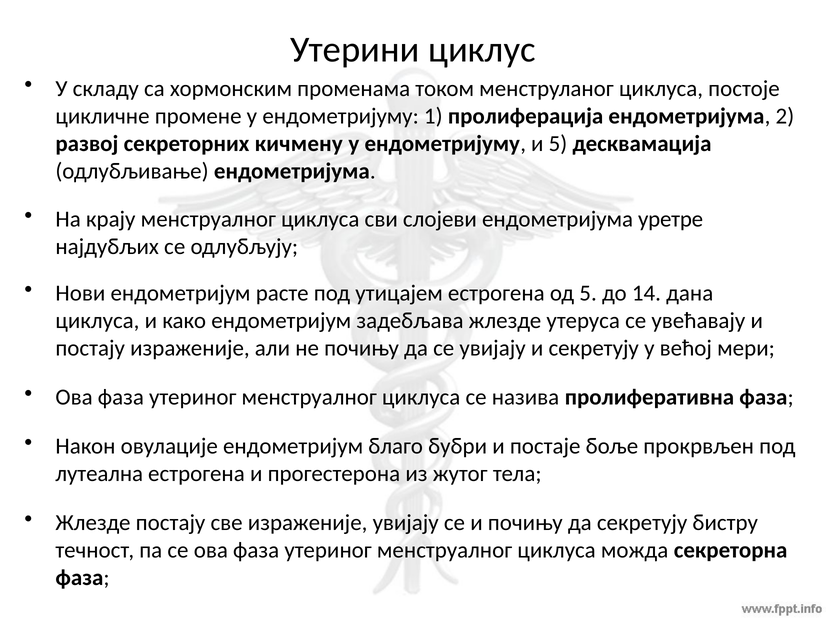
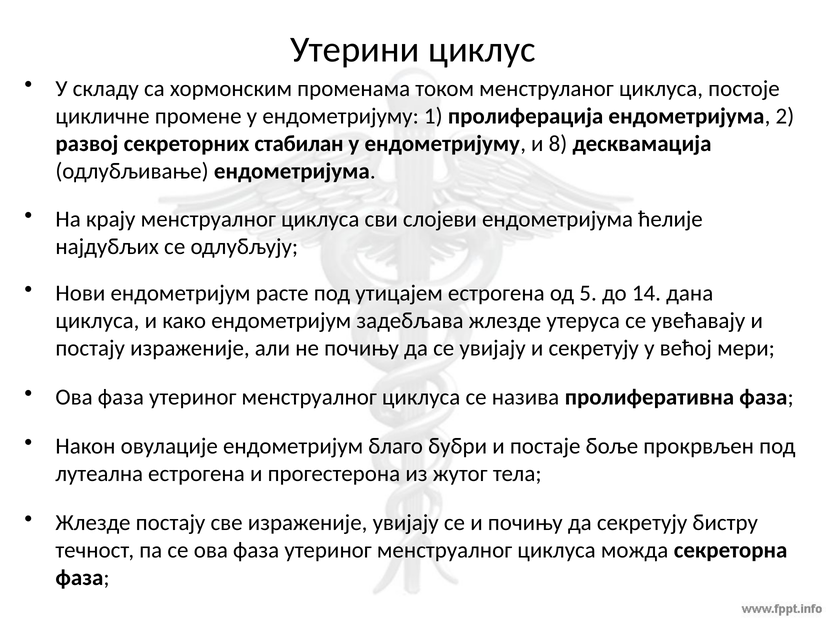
кичмену: кичмену -> стабилан
и 5: 5 -> 8
уретре: уретре -> ћелије
